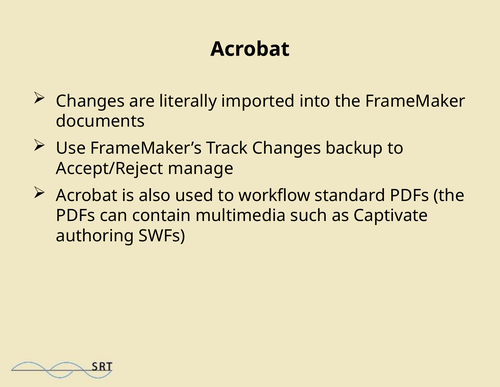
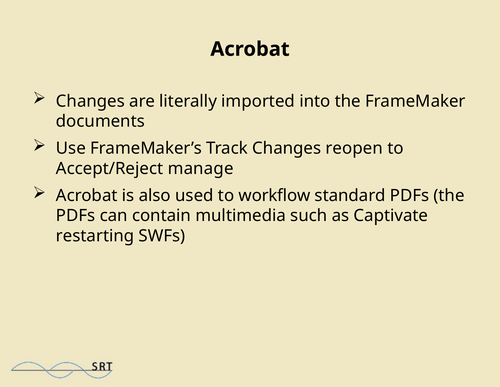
backup: backup -> reopen
authoring: authoring -> restarting
